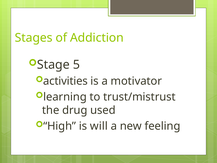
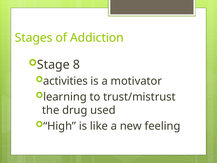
5: 5 -> 8
will: will -> like
